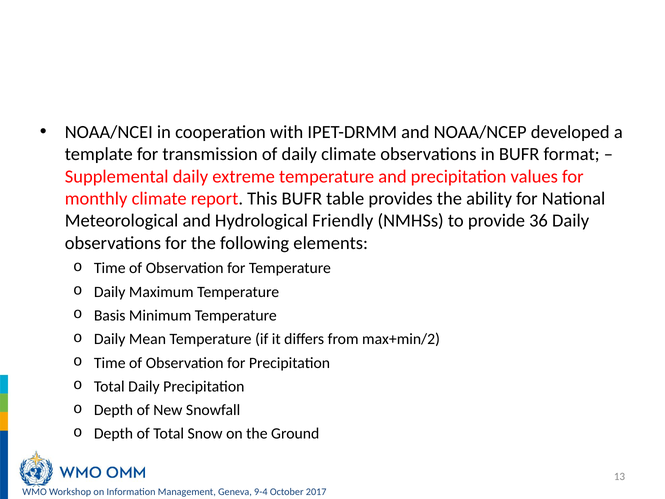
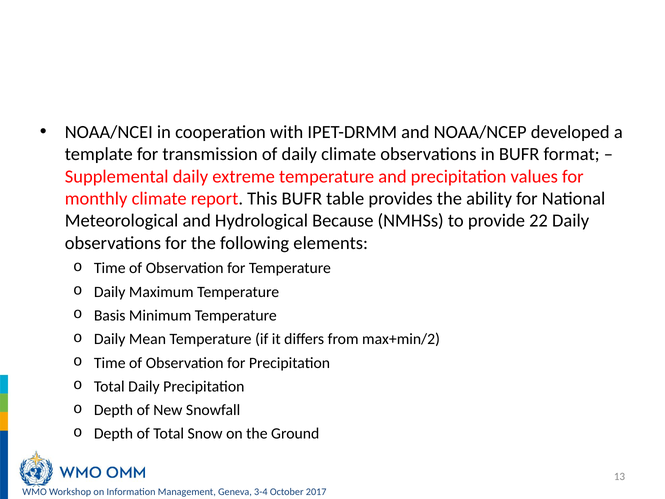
Friendly: Friendly -> Because
36: 36 -> 22
9-4: 9-4 -> 3-4
